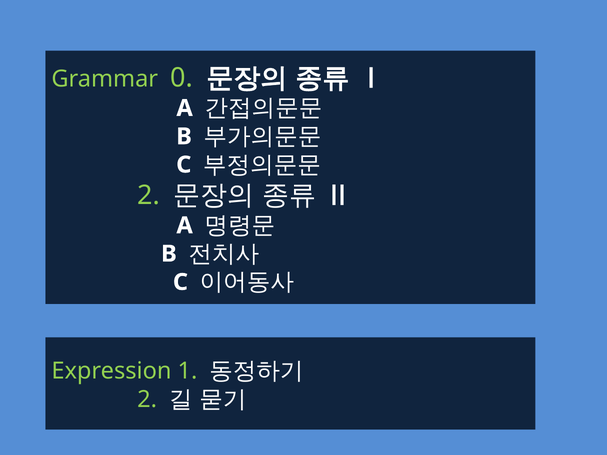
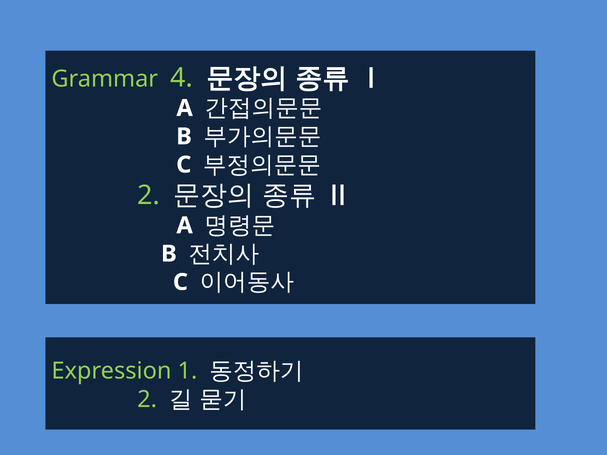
0: 0 -> 4
